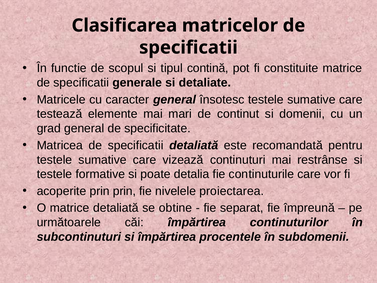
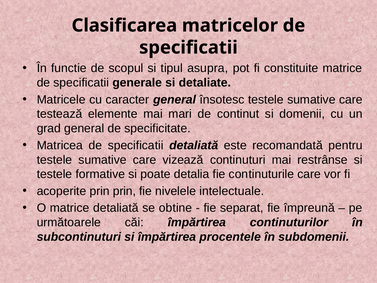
contină: contină -> asupra
proiectarea: proiectarea -> intelectuale
